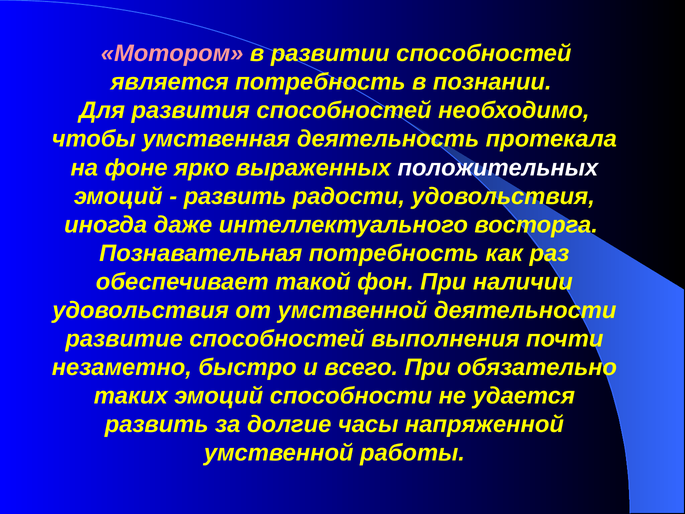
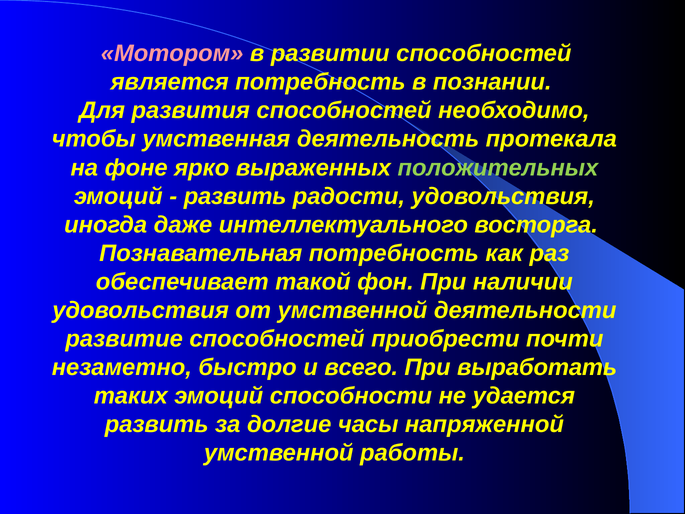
положительных colour: white -> light green
выполнения: выполнения -> приобрести
обязательно: обязательно -> выработать
